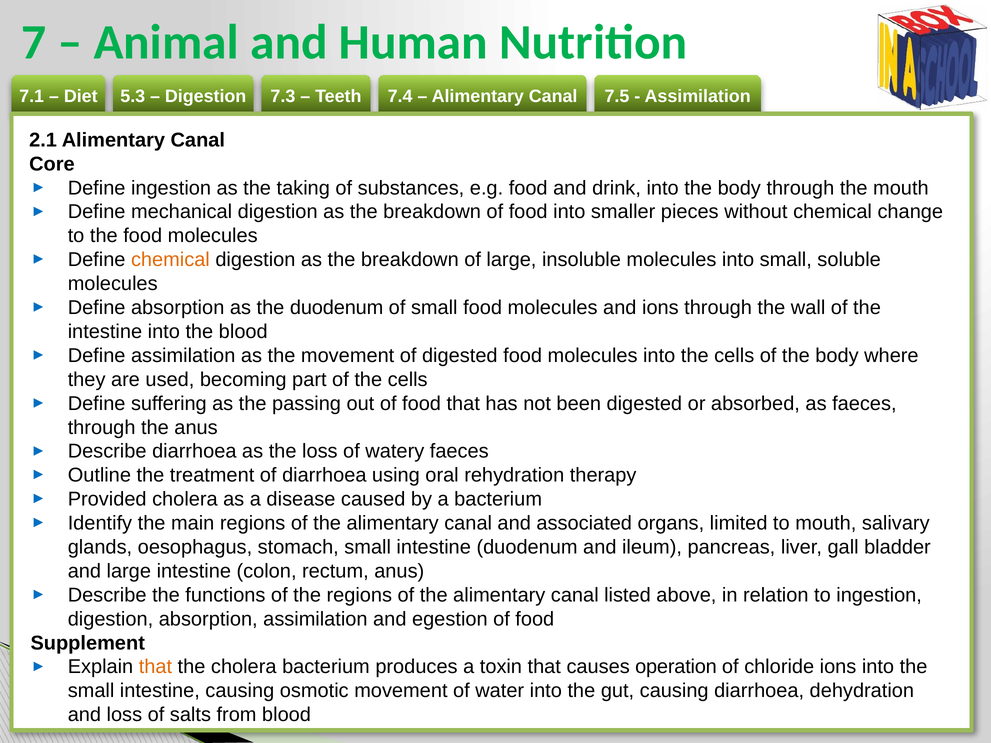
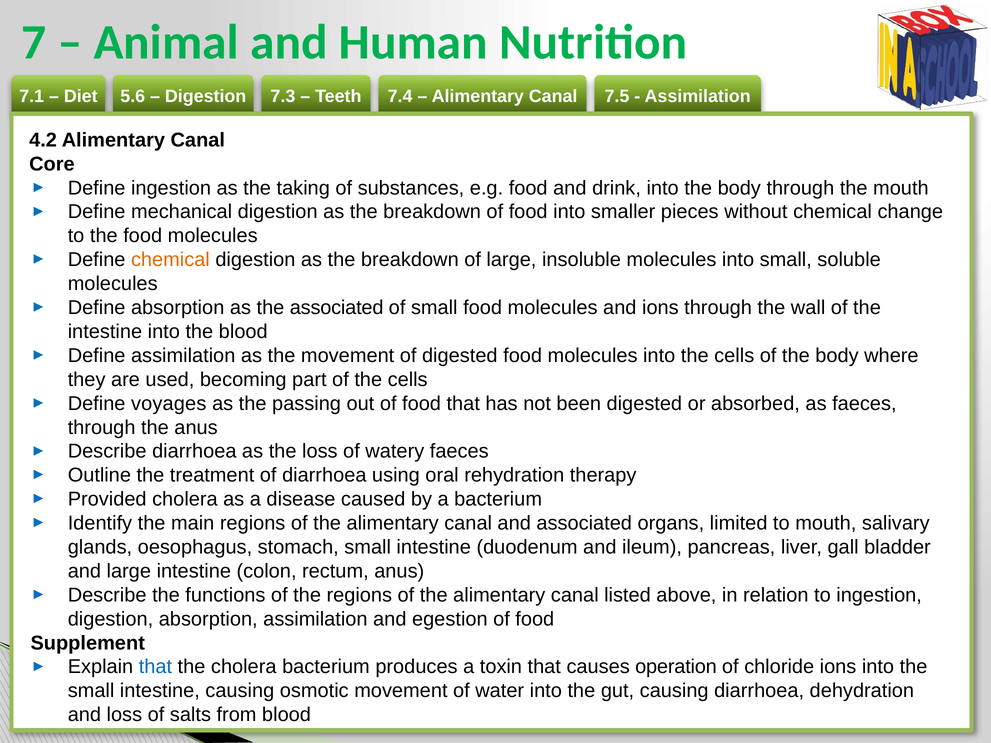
5.3: 5.3 -> 5.6
2.1: 2.1 -> 4.2
the duodenum: duodenum -> associated
suffering: suffering -> voyages
that at (155, 667) colour: orange -> blue
